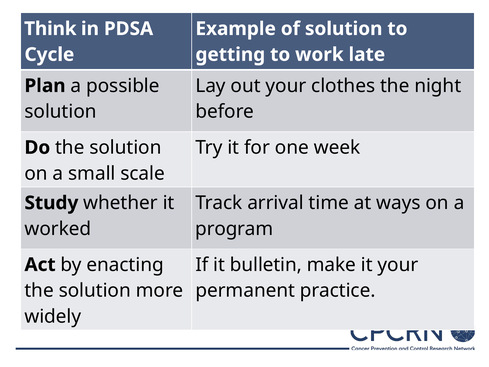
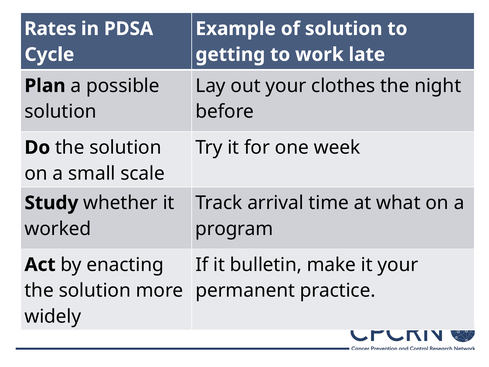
Think: Think -> Rates
ways: ways -> what
